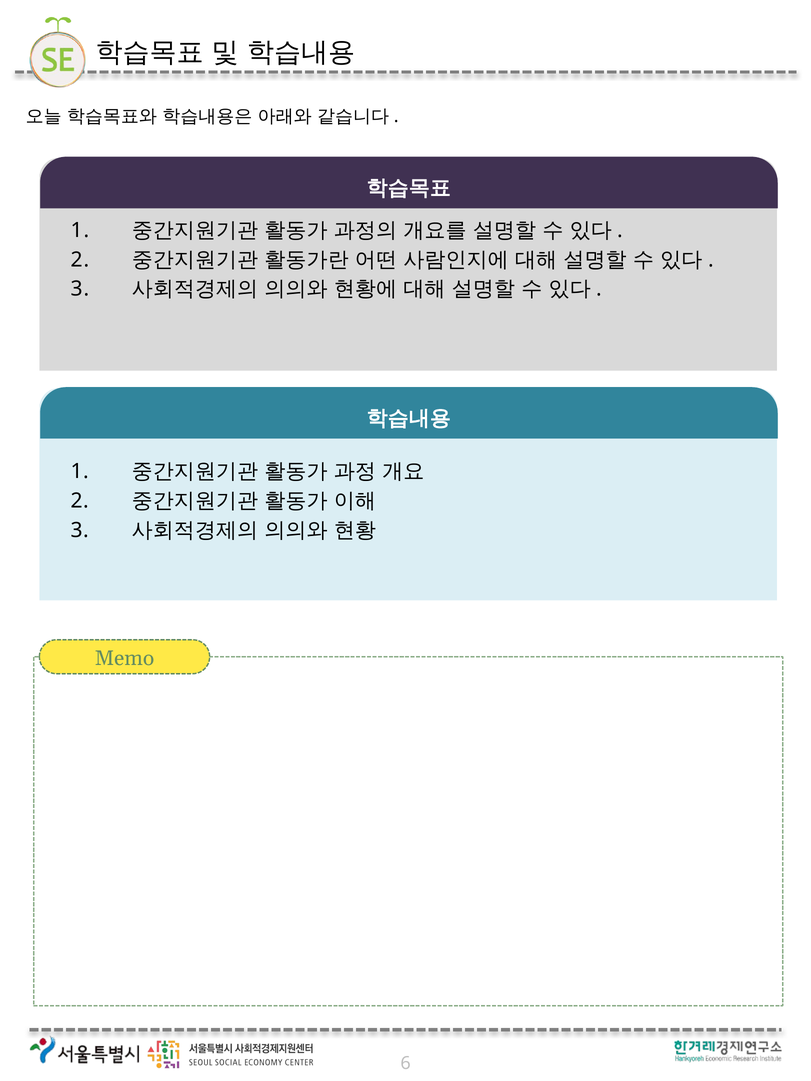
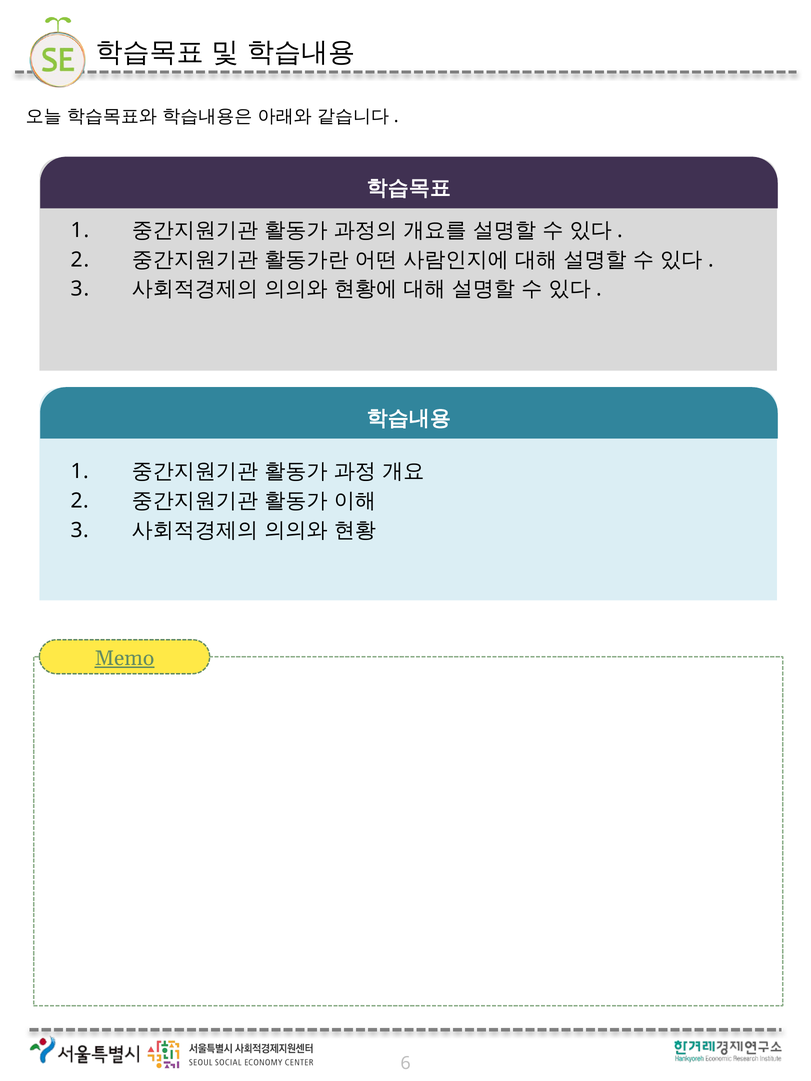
Memo underline: none -> present
